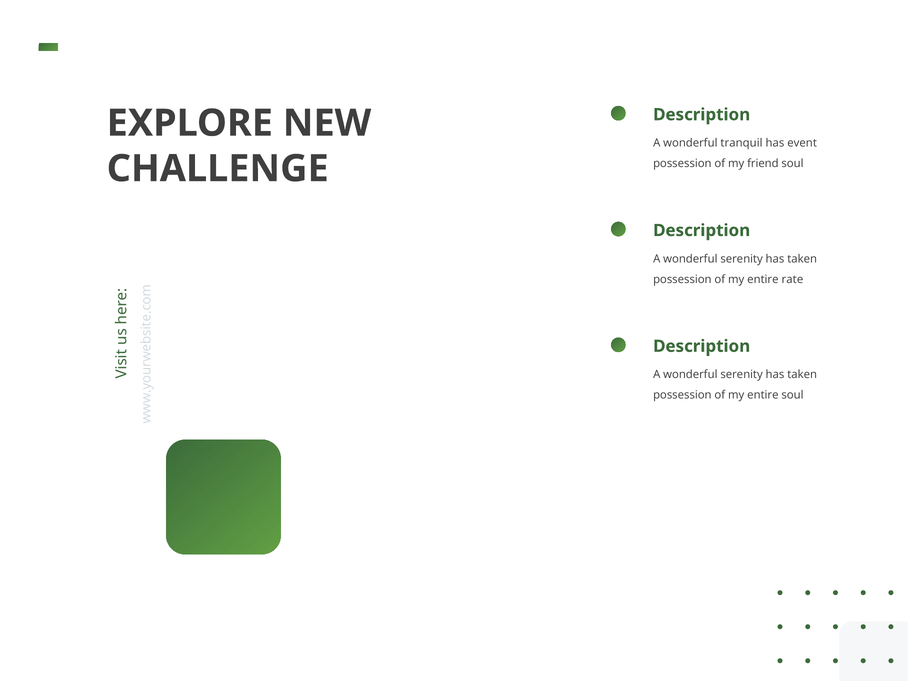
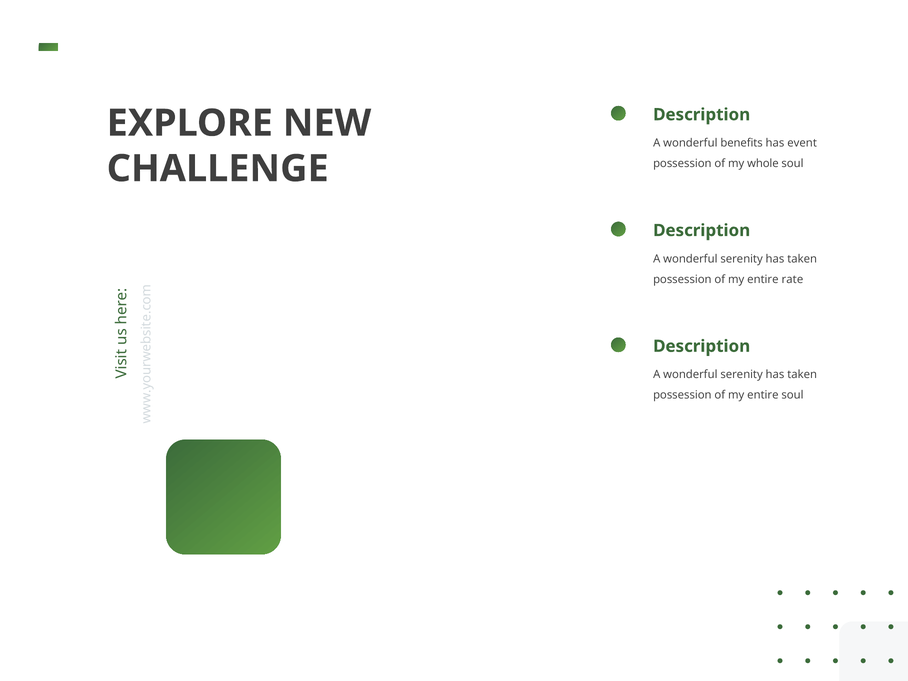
tranquil: tranquil -> benefits
friend: friend -> whole
